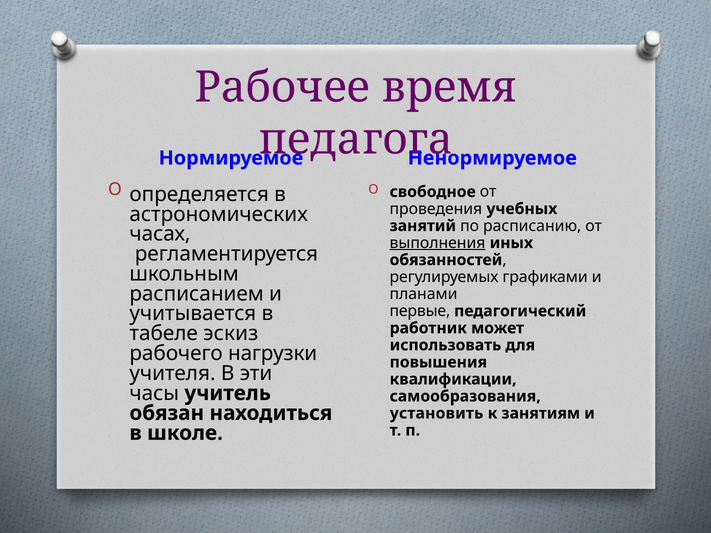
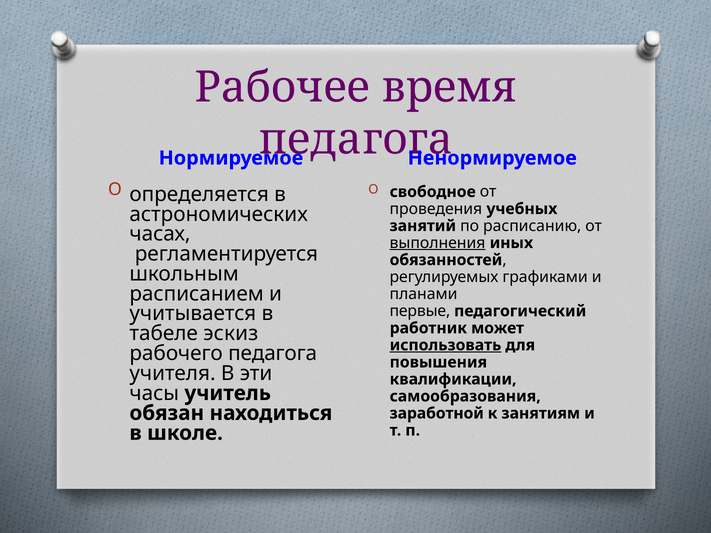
использовать underline: none -> present
рабочего нагрузки: нагрузки -> педагога
установить: установить -> заработной
